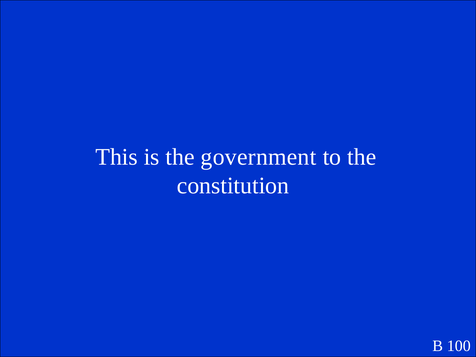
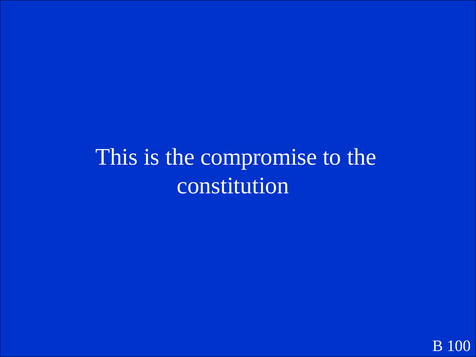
government: government -> compromise
